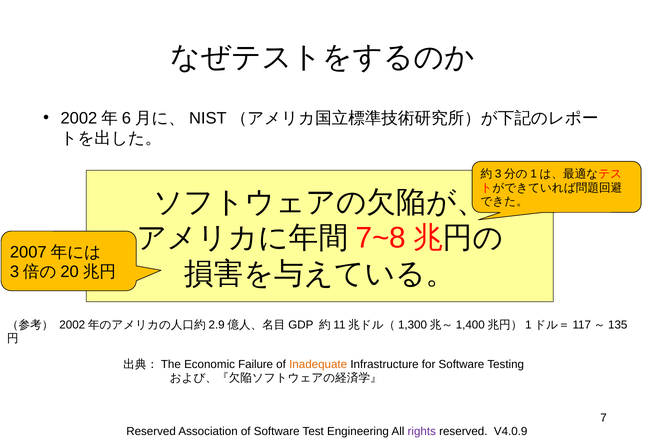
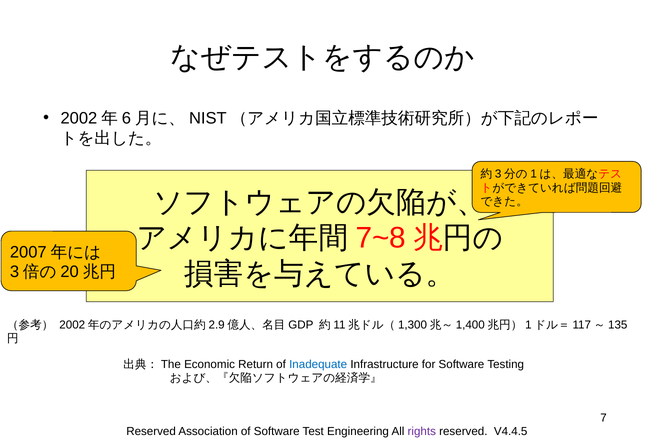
Failure: Failure -> Return
Inadequate colour: orange -> blue
V4.0.9: V4.0.9 -> V4.4.5
